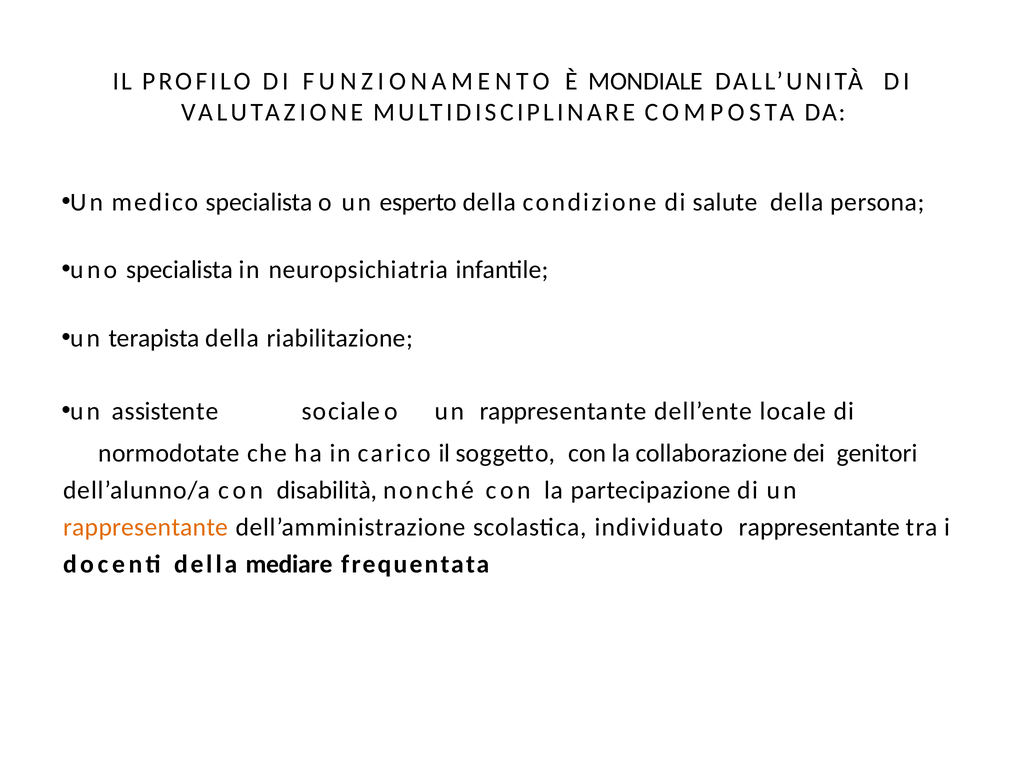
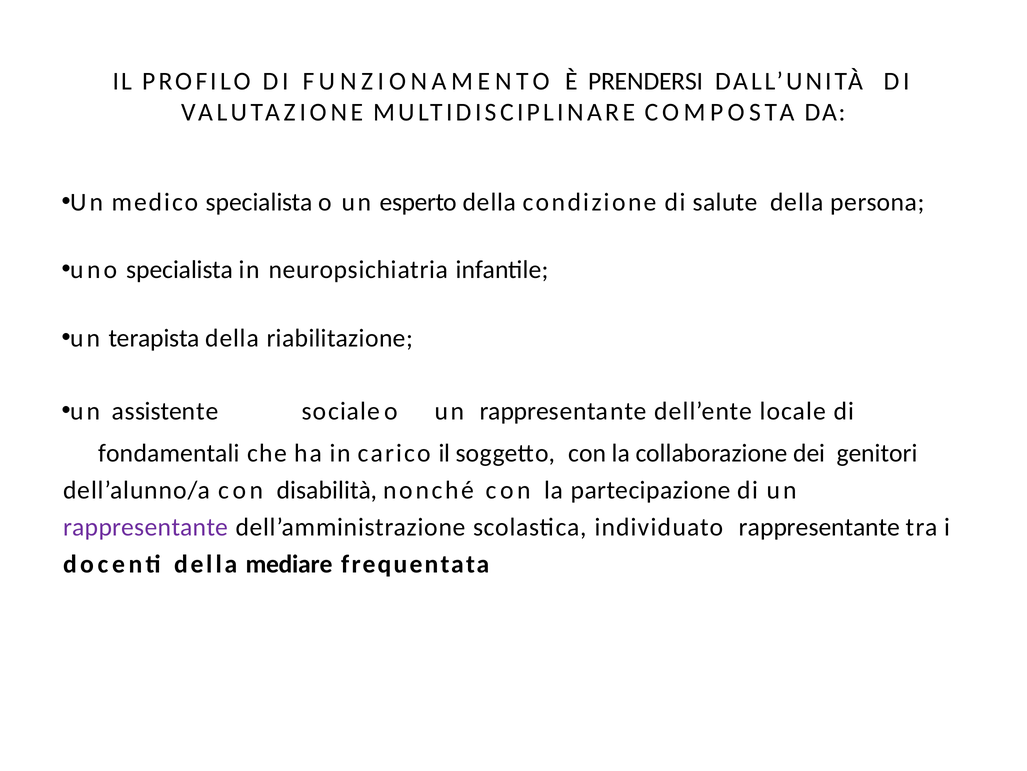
MONDIALE: MONDIALE -> PRENDERSI
normodotate: normodotate -> fondamentali
rappresentante at (146, 527) colour: orange -> purple
